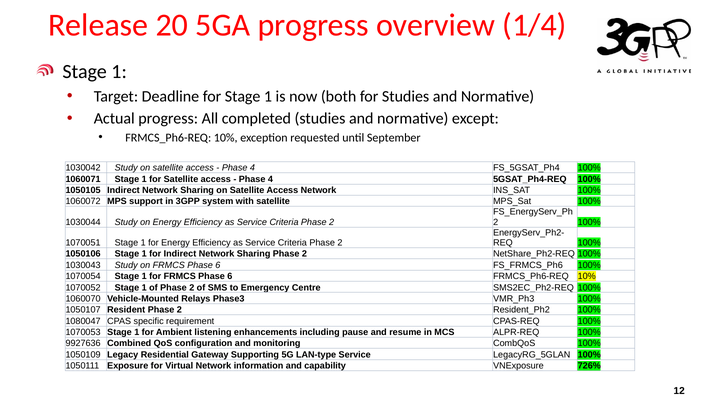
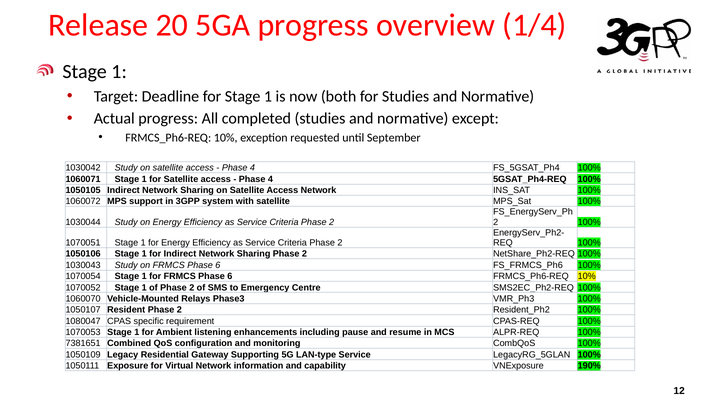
9927636: 9927636 -> 7381651
726%: 726% -> 190%
